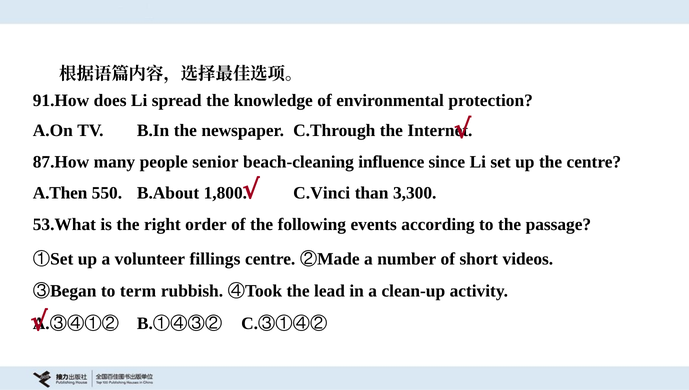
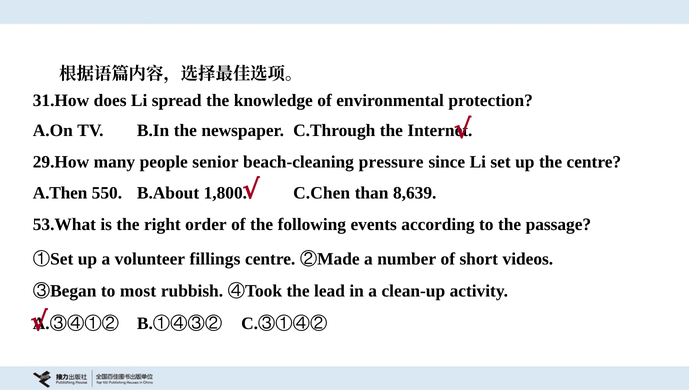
91.How: 91.How -> 31.How
87.How: 87.How -> 29.How
influence: influence -> pressure
C.Vinci: C.Vinci -> C.Chen
3,300: 3,300 -> 8,639
term: term -> most
